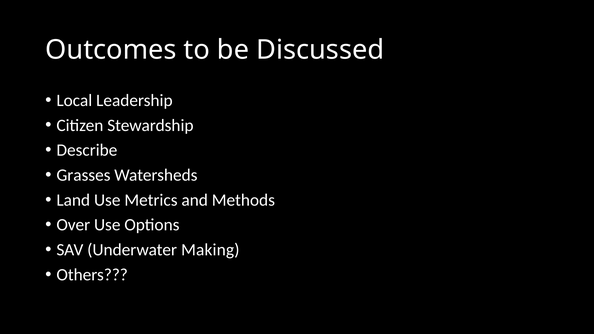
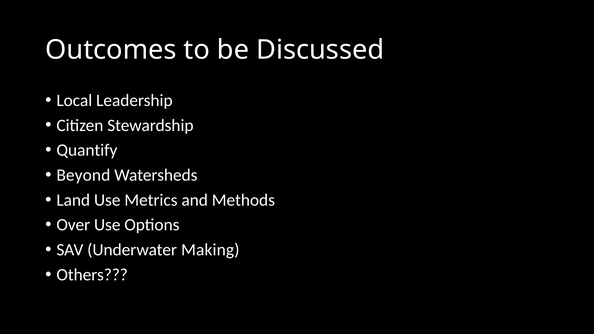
Describe: Describe -> Quantify
Grasses: Grasses -> Beyond
